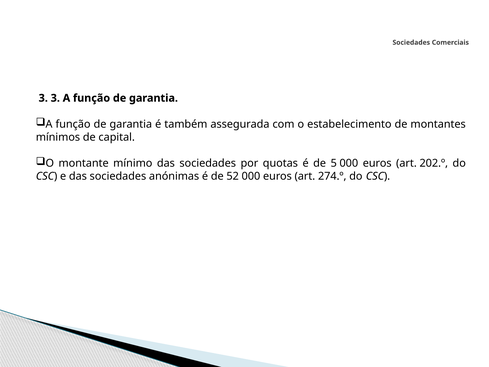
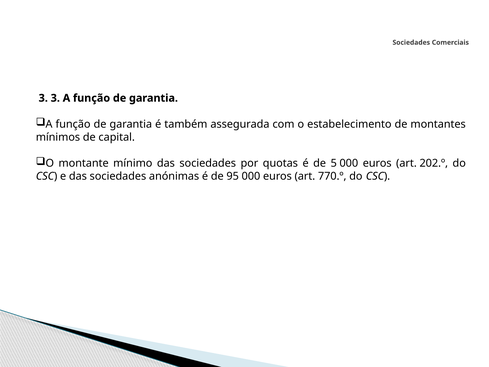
52: 52 -> 95
274.º: 274.º -> 770.º
